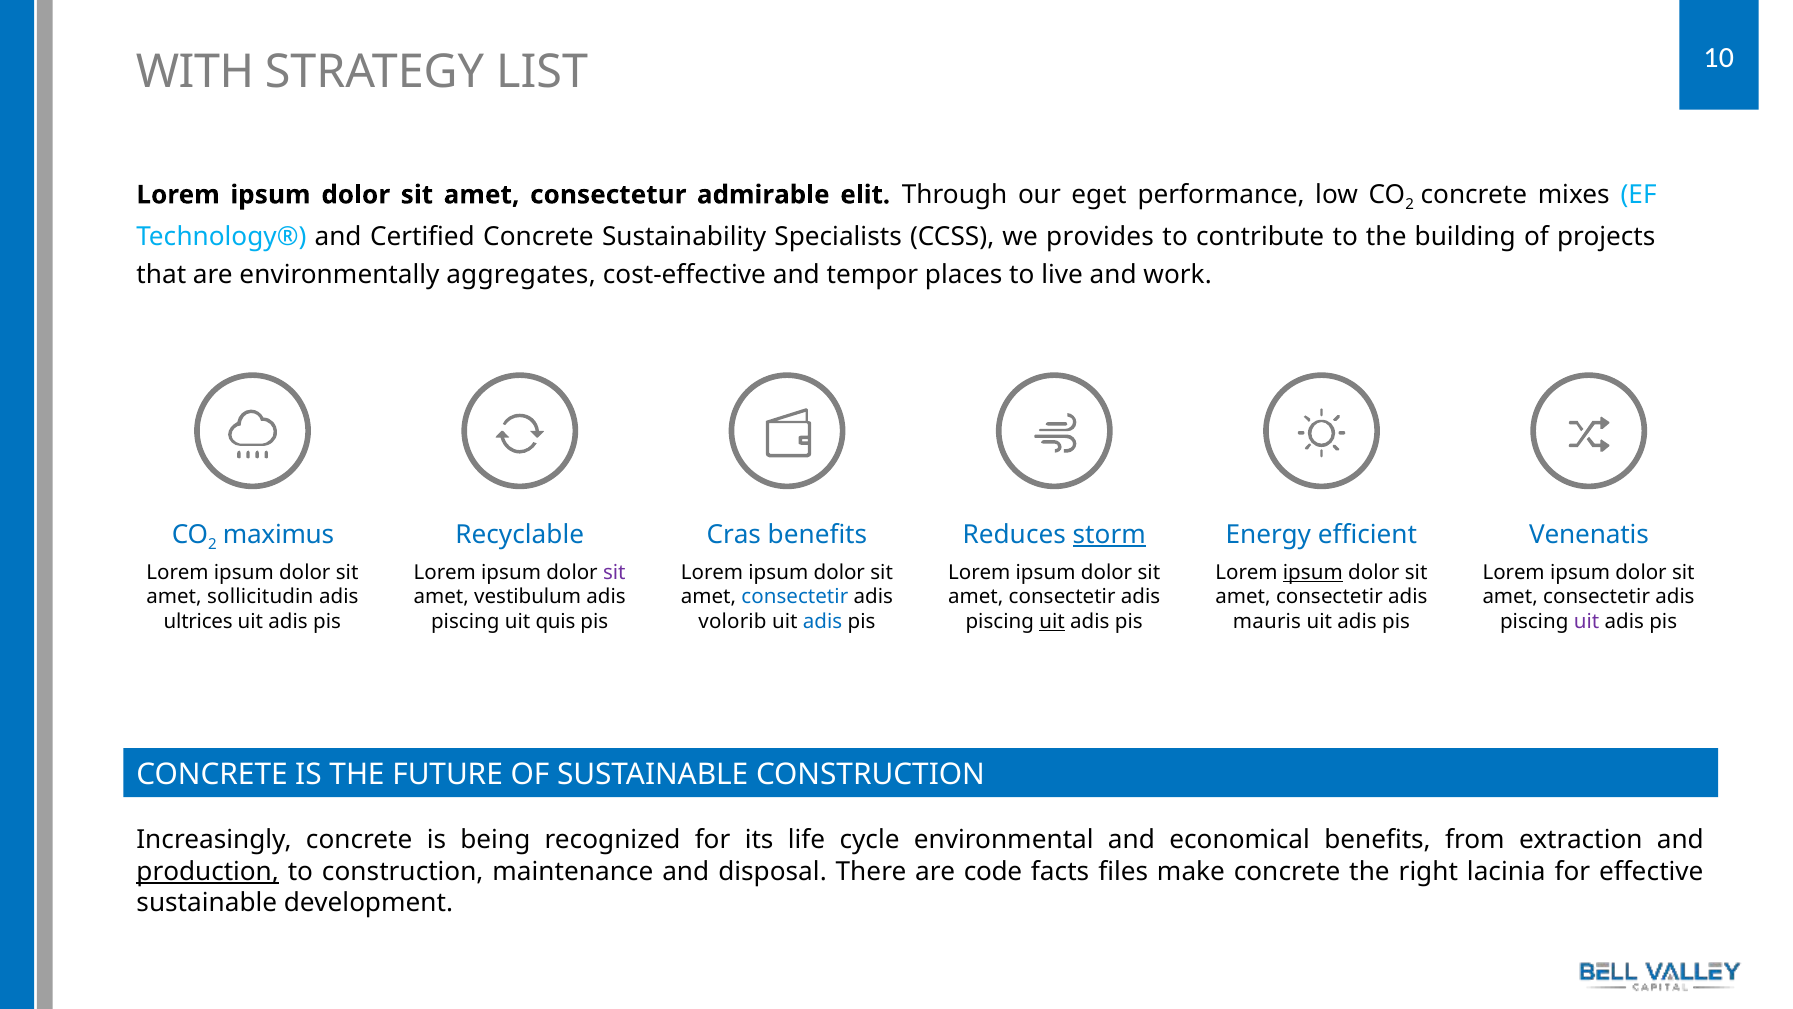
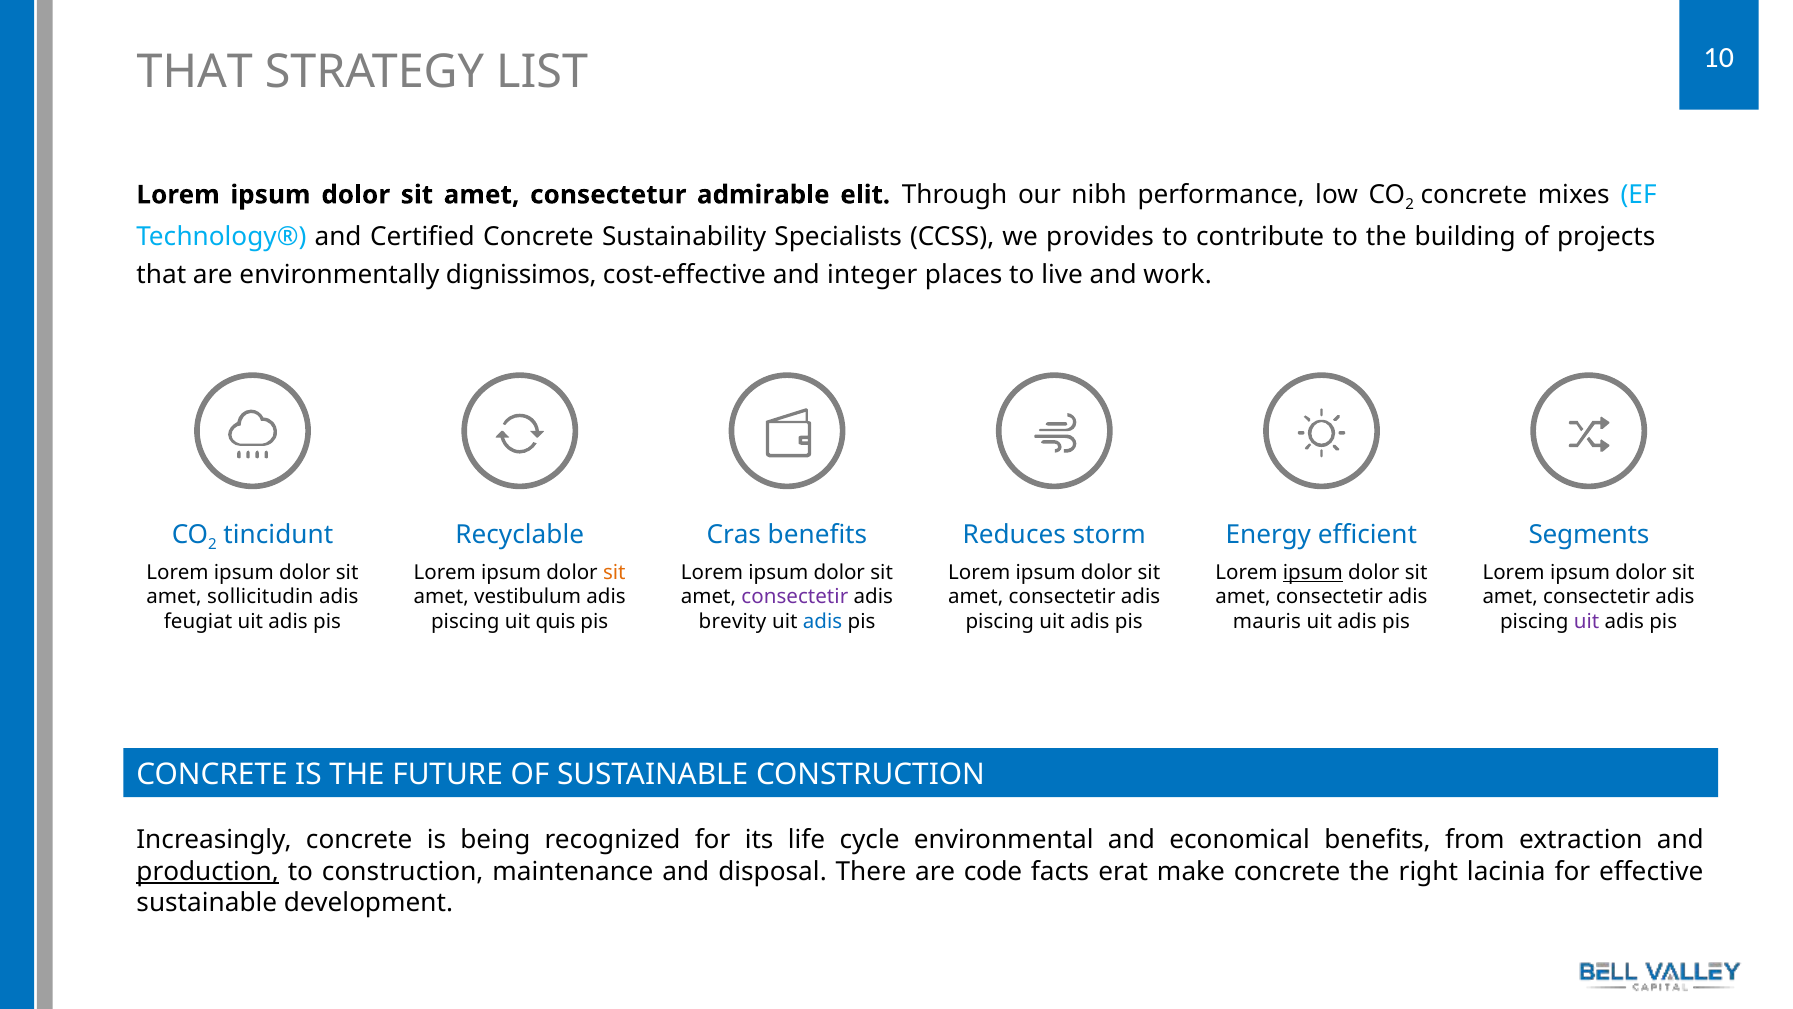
WITH at (195, 72): WITH -> THAT
eget: eget -> nibh
aggregates: aggregates -> dignissimos
tempor: tempor -> integer
maximus: maximus -> tincidunt
storm underline: present -> none
Venenatis: Venenatis -> Segments
sit at (614, 572) colour: purple -> orange
consectetir at (795, 597) colour: blue -> purple
ultrices: ultrices -> feugiat
volorib: volorib -> brevity
uit at (1052, 621) underline: present -> none
files: files -> erat
